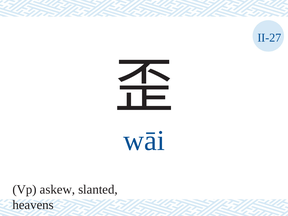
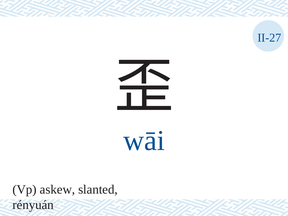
heavens: heavens -> rényuán
